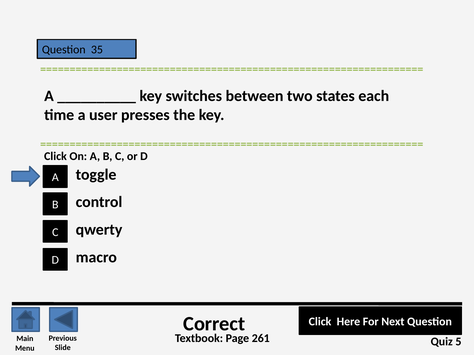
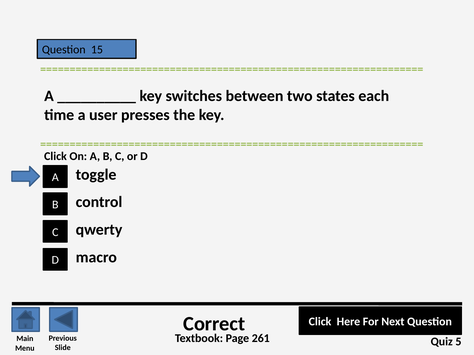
35: 35 -> 15
